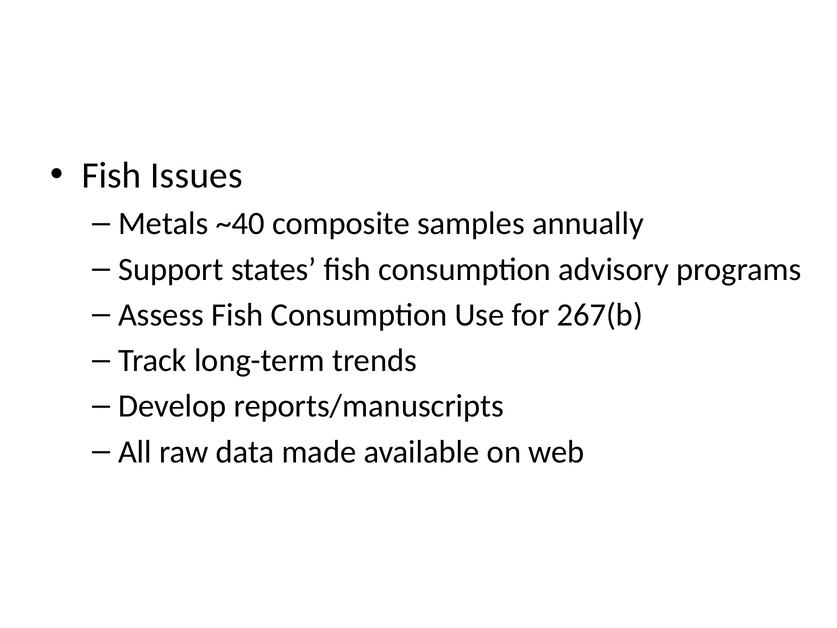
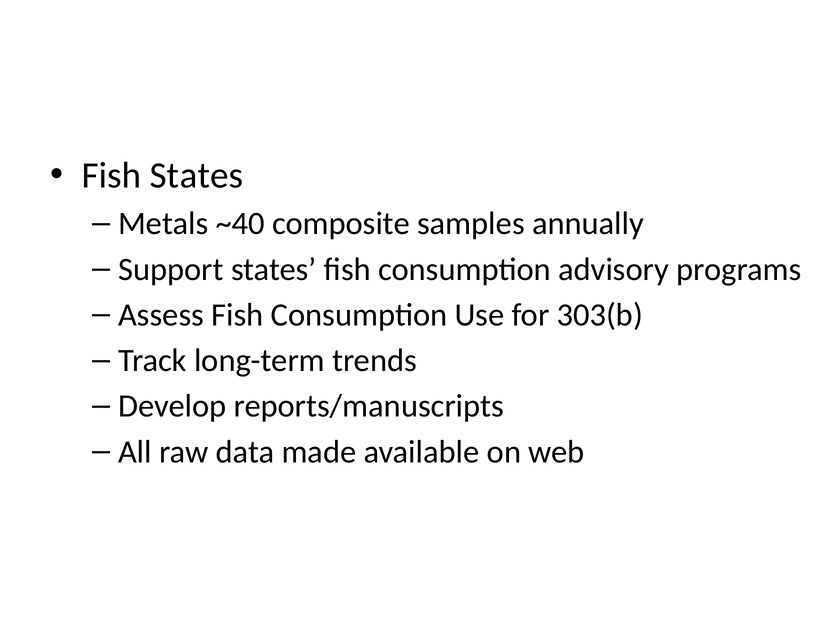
Fish Issues: Issues -> States
267(b: 267(b -> 303(b
